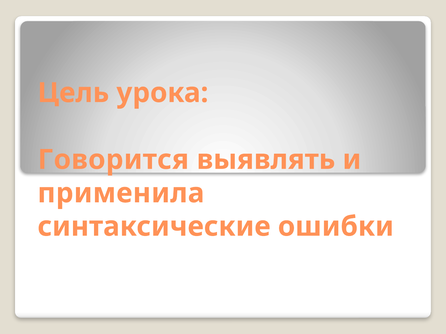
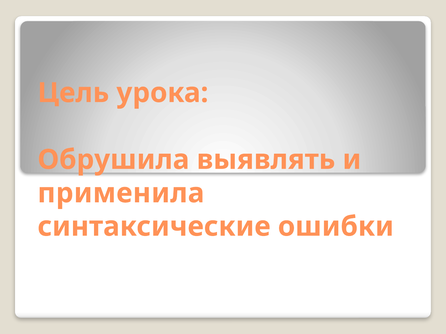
Говорится: Говорится -> Обрушила
